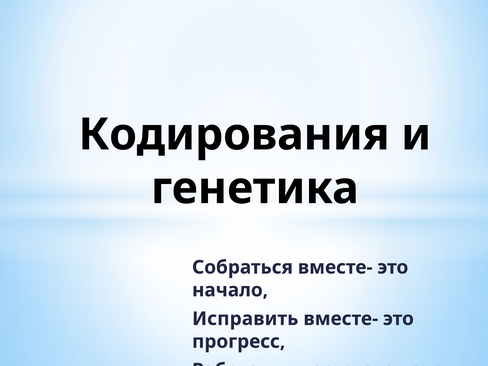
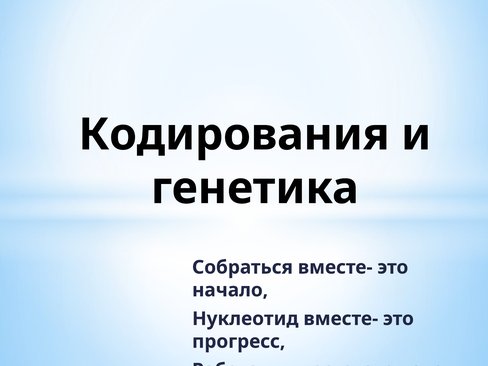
Исправить: Исправить -> Нуклеотид
